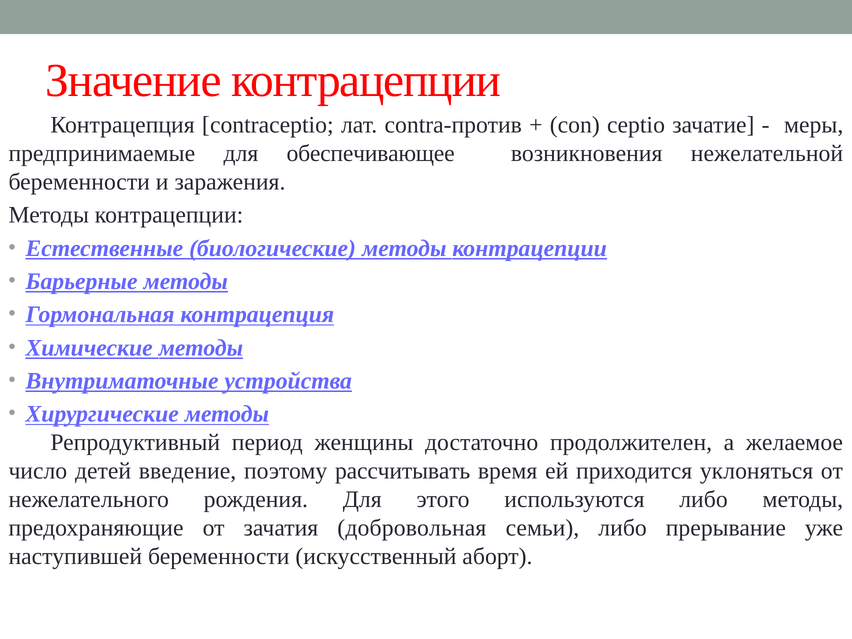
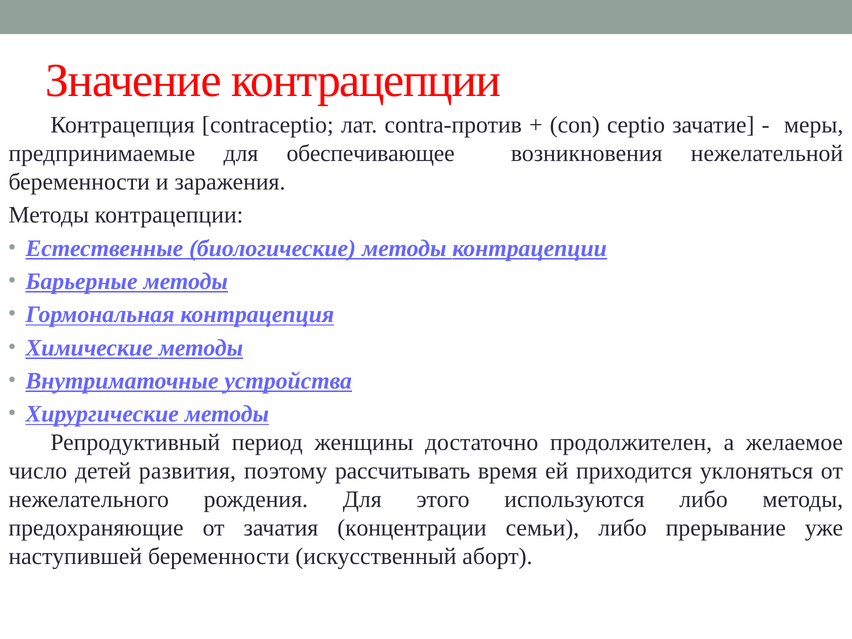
введение: введение -> развития
добровольная: добровольная -> концентрации
